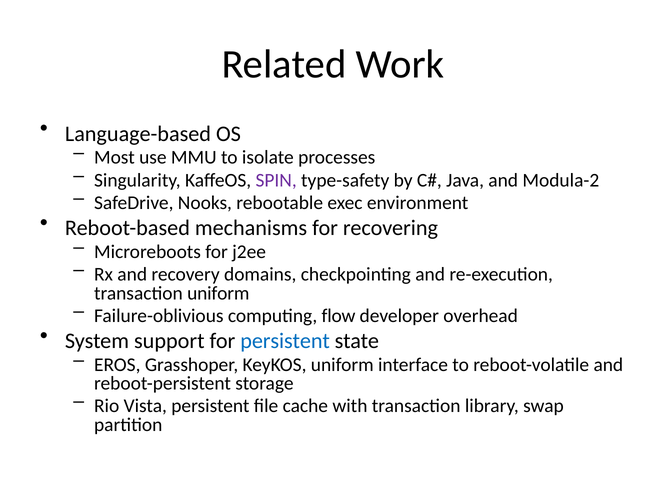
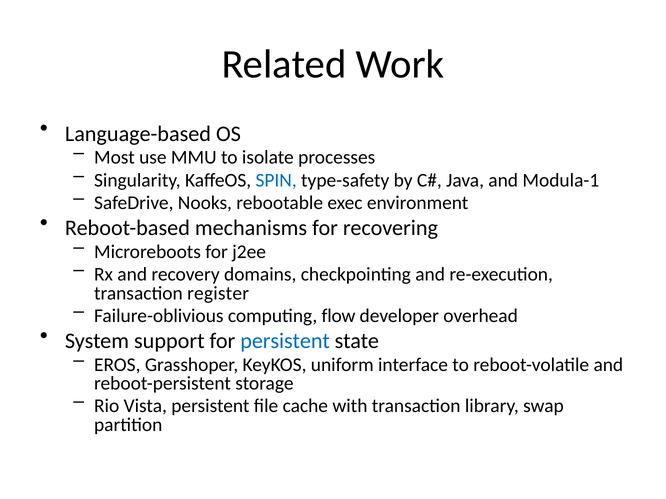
SPIN colour: purple -> blue
Modula-2: Modula-2 -> Modula-1
transaction uniform: uniform -> register
